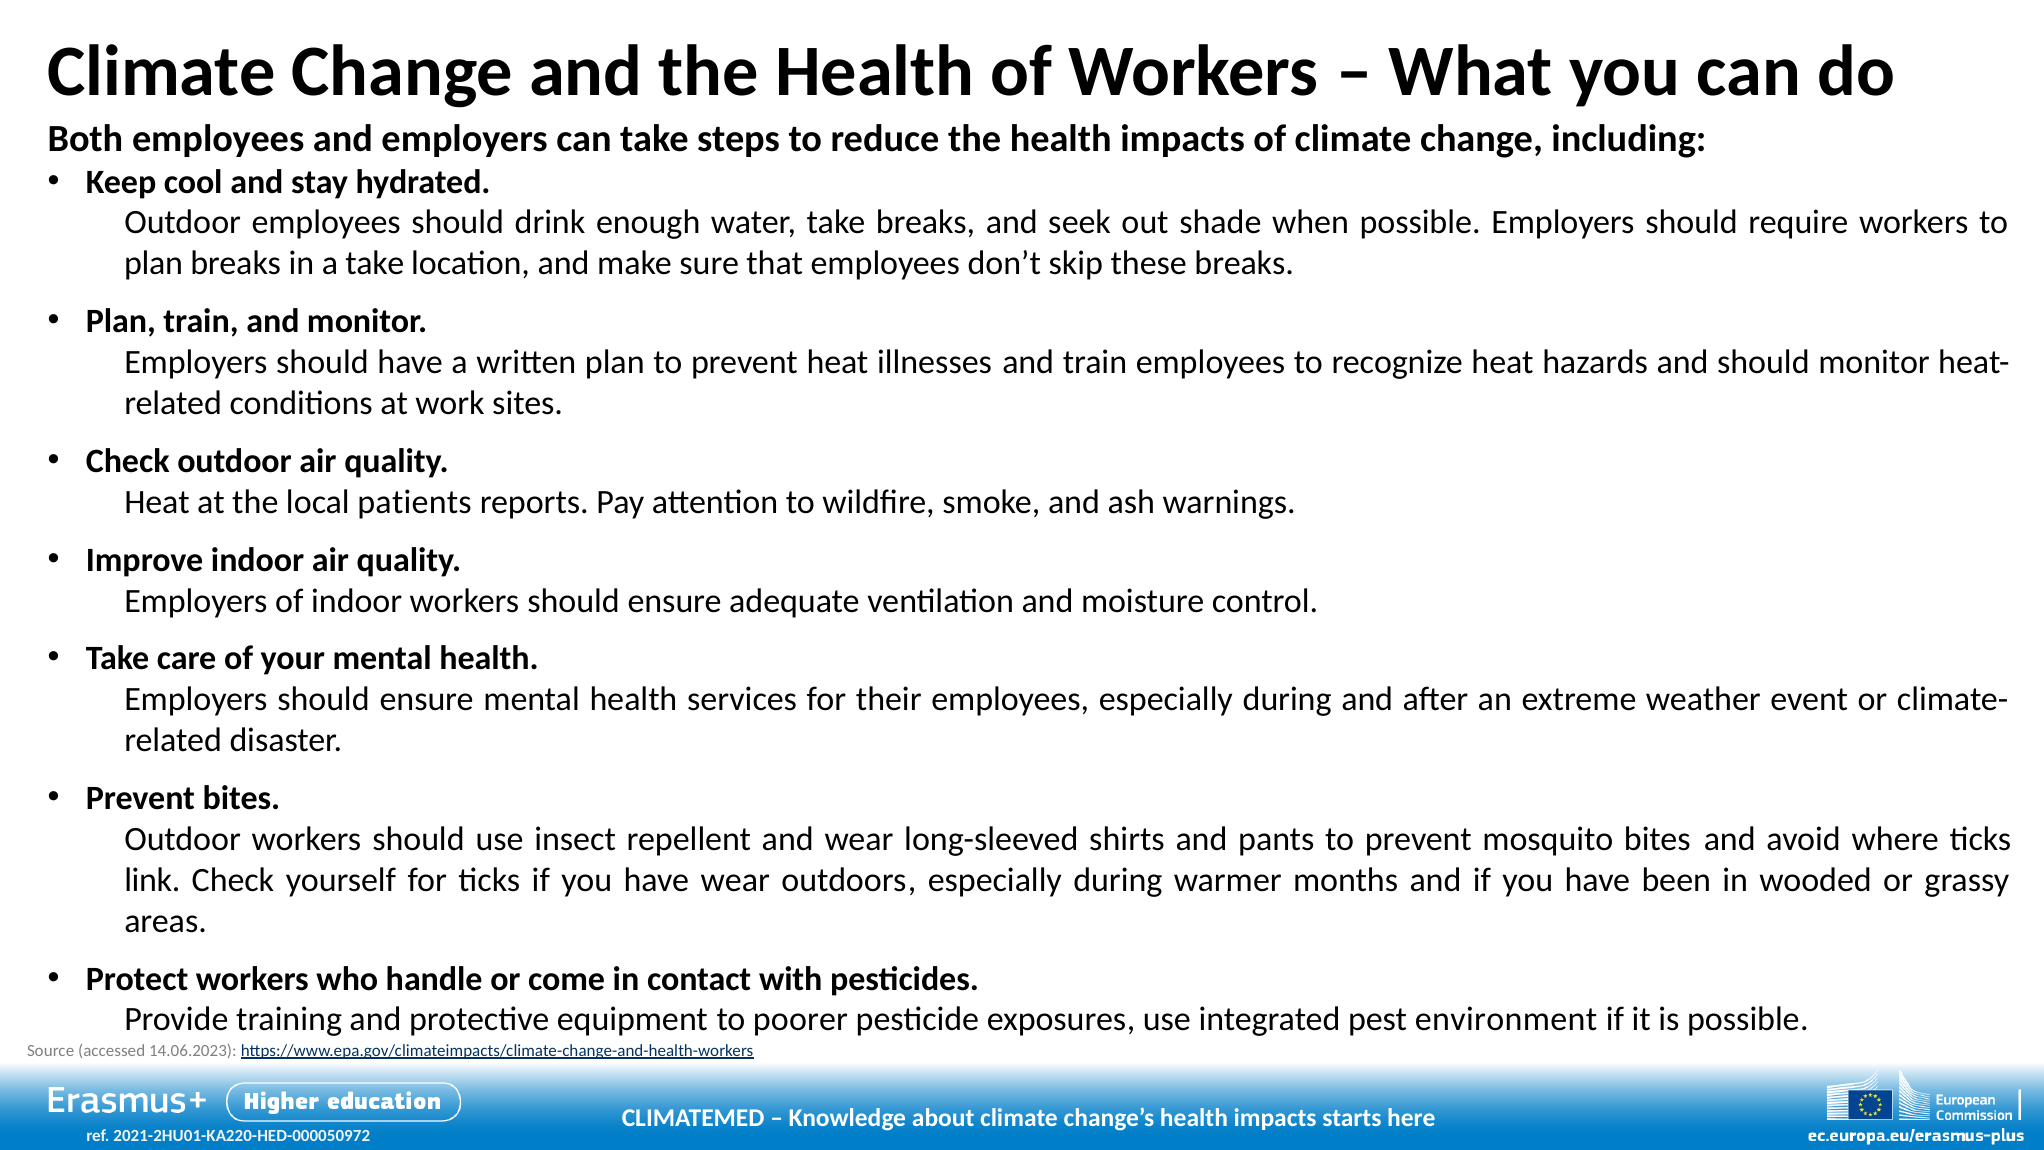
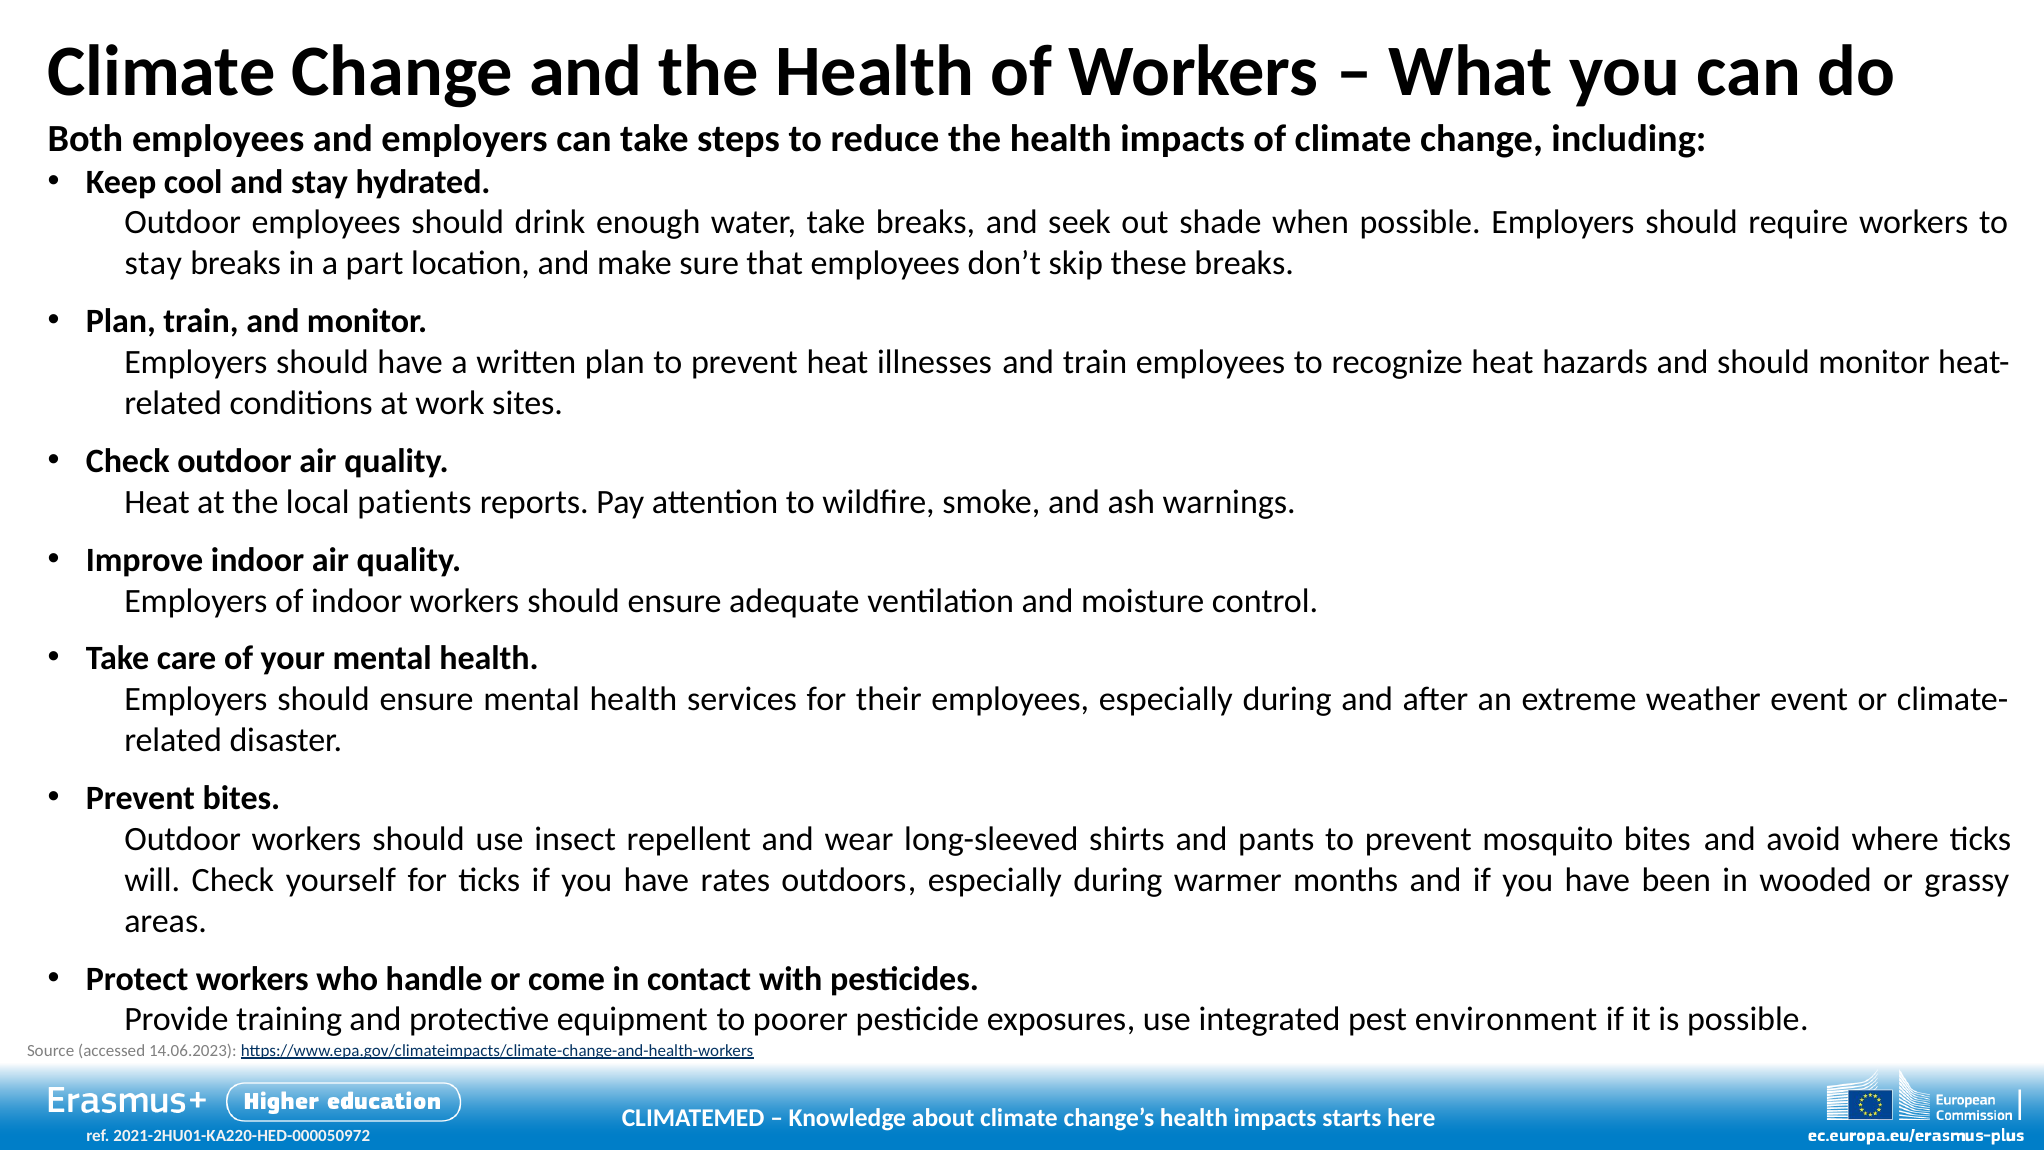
plan at (154, 264): plan -> stay
a take: take -> part
link: link -> will
have wear: wear -> rates
